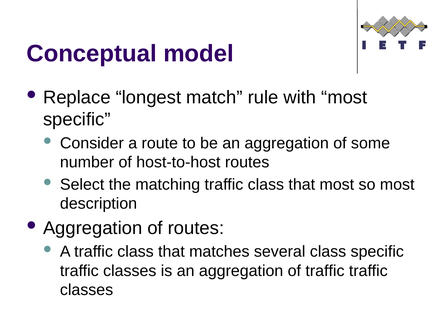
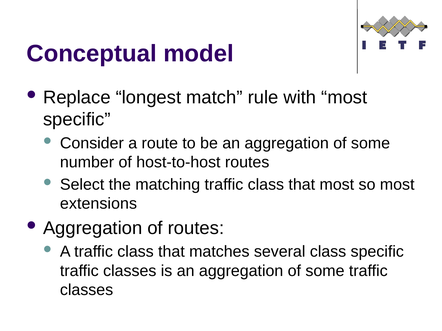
description: description -> extensions
traffic at (325, 271): traffic -> some
